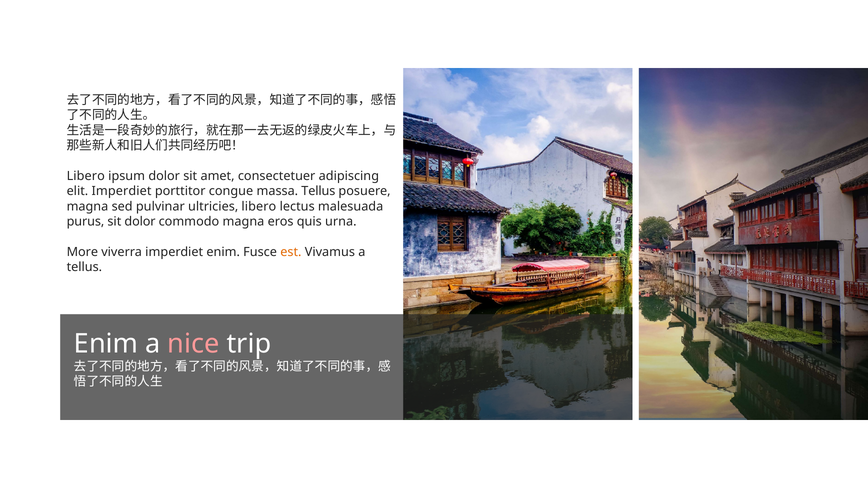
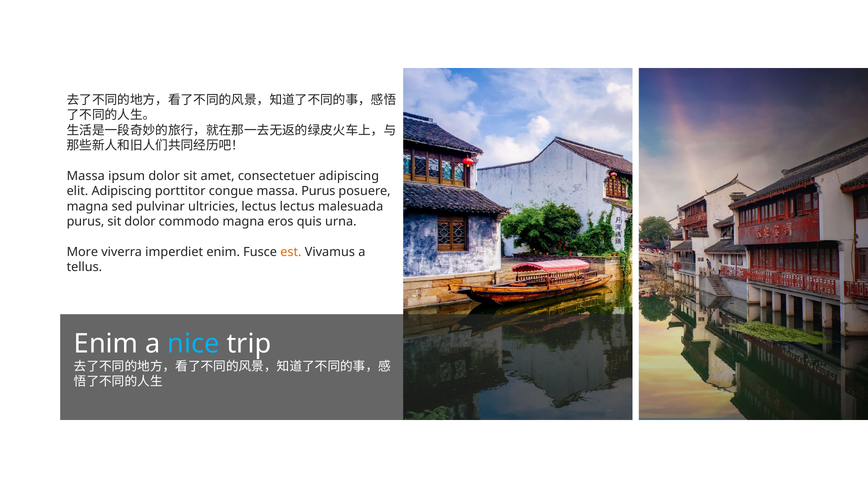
Libero at (86, 176): Libero -> Massa
elit Imperdiet: Imperdiet -> Adipiscing
massa Tellus: Tellus -> Purus
ultricies libero: libero -> lectus
nice colour: pink -> light blue
